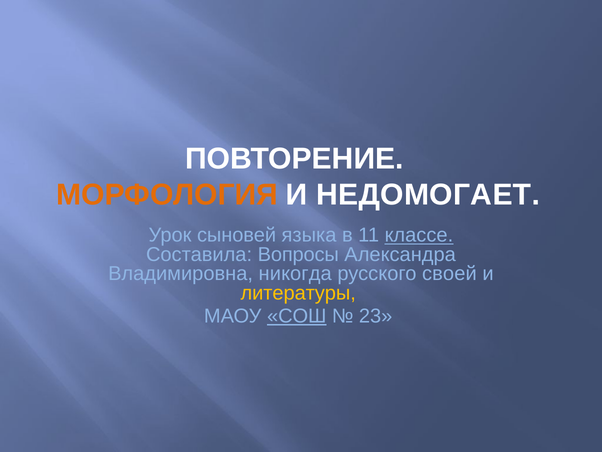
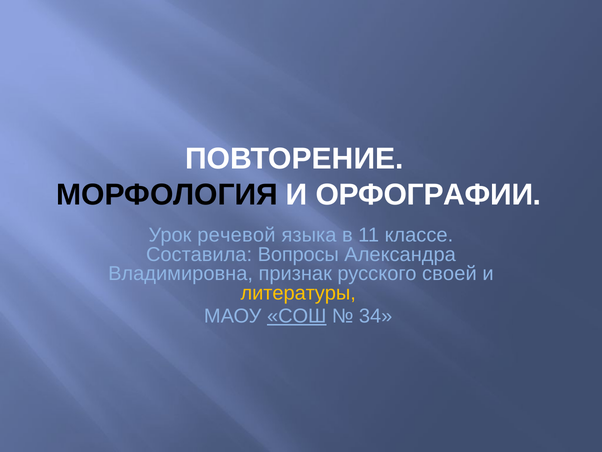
МОРФОЛОГИЯ colour: orange -> black
НЕДОМОГАЕТ: НЕДОМОГАЕТ -> ОРФОГРАФИИ
сыновей: сыновей -> речевой
классе underline: present -> none
никогда: никогда -> признак
23: 23 -> 34
